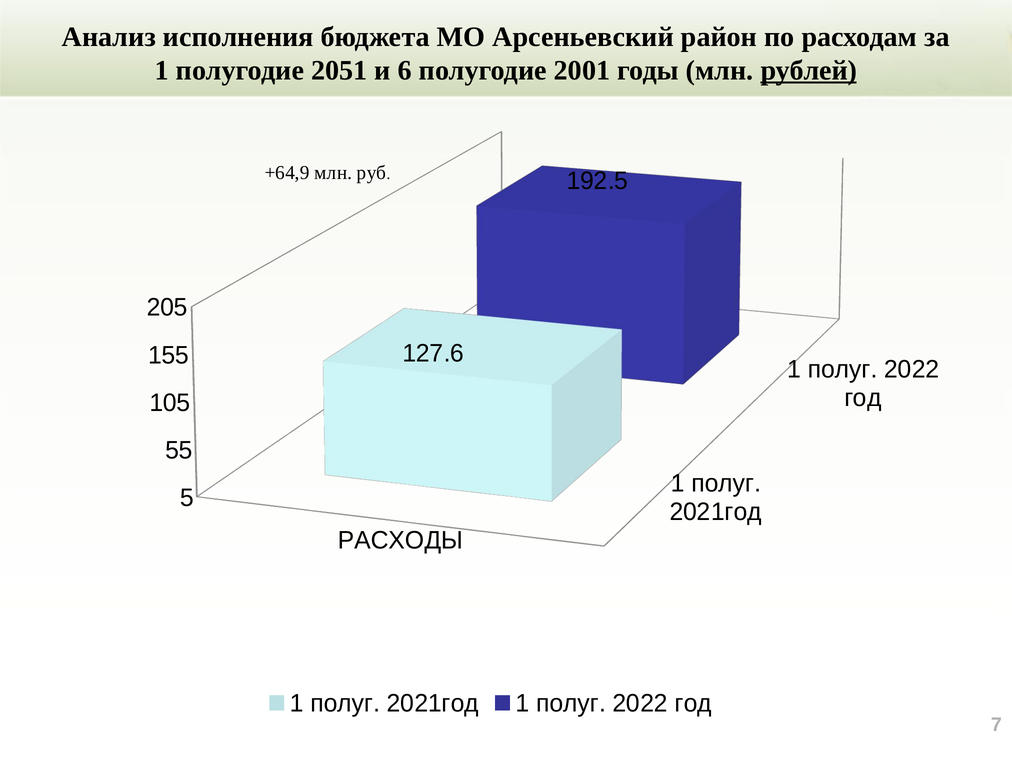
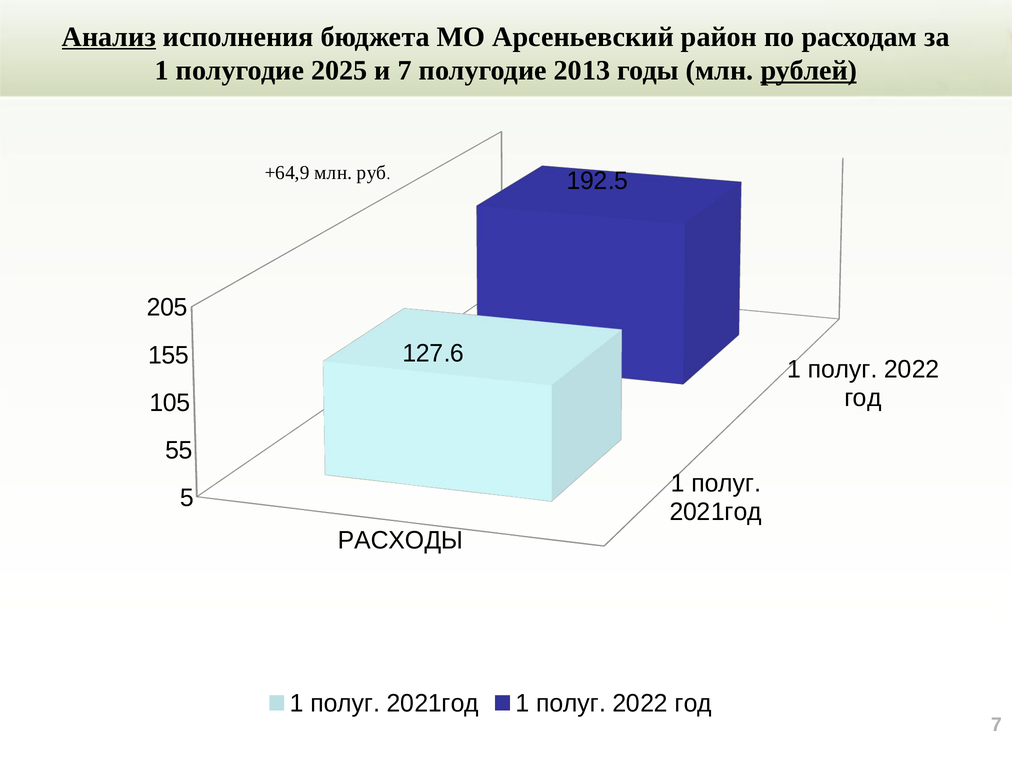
Анализ underline: none -> present
2051: 2051 -> 2025
и 6: 6 -> 7
2001: 2001 -> 2013
